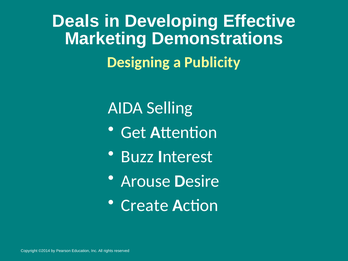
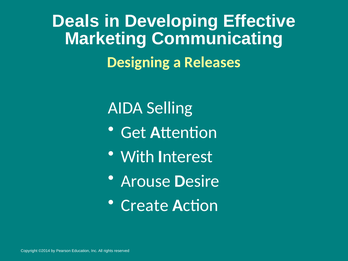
Demonstrations: Demonstrations -> Communicating
Publicity: Publicity -> Releases
Buzz: Buzz -> With
